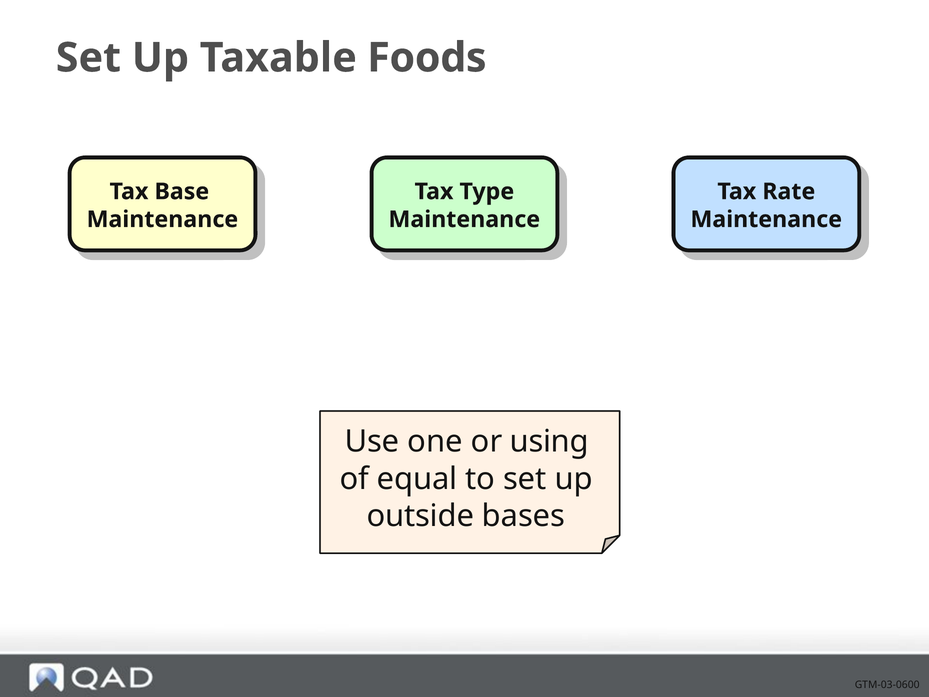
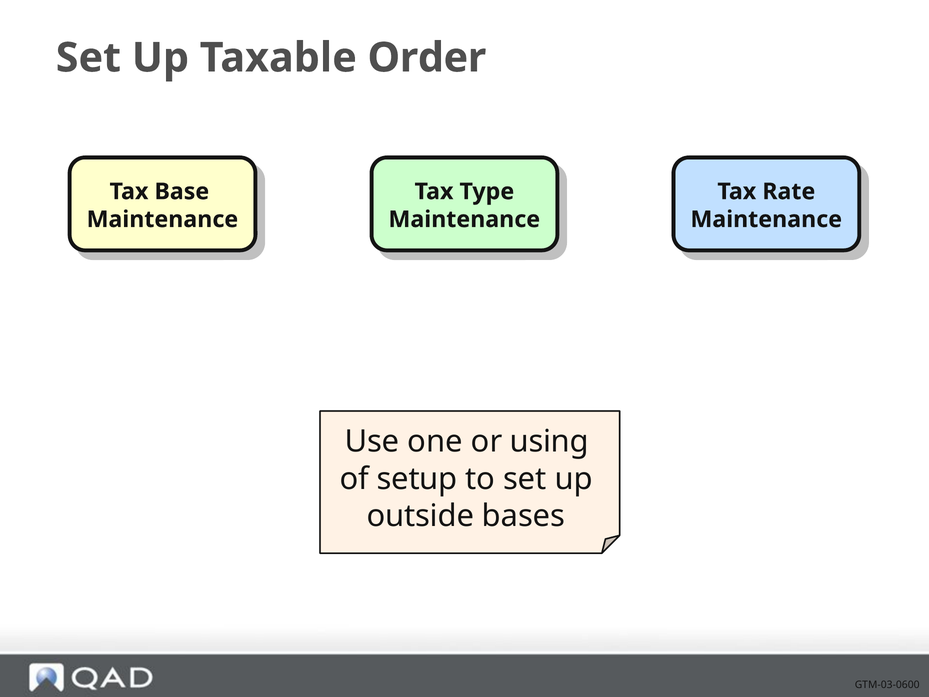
Foods: Foods -> Order
equal: equal -> setup
